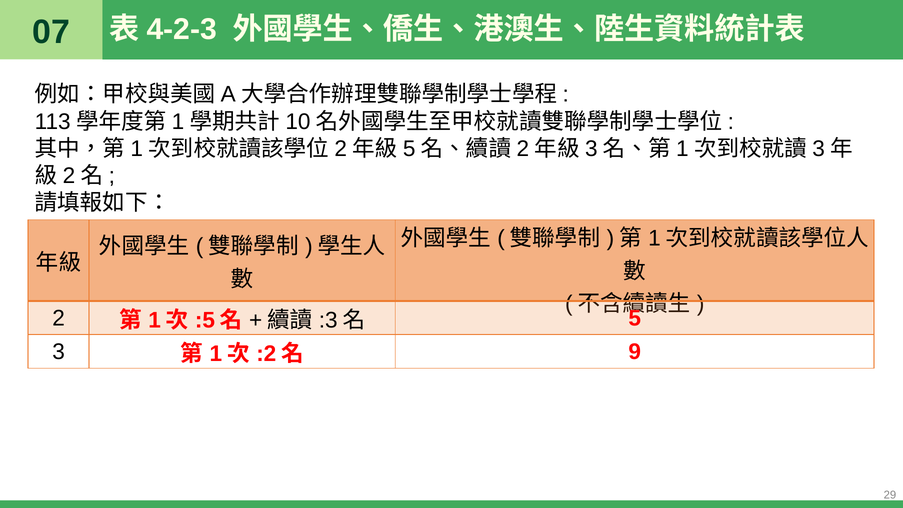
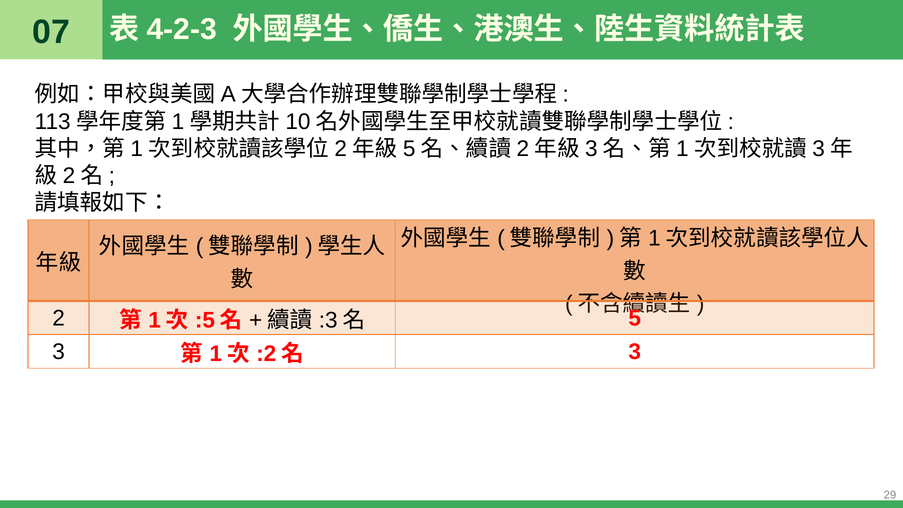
9 at (635, 352): 9 -> 3
